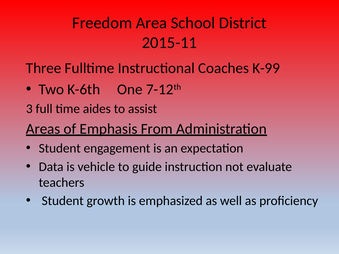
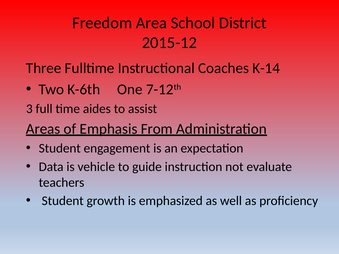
2015-11: 2015-11 -> 2015-12
K-99: K-99 -> K-14
